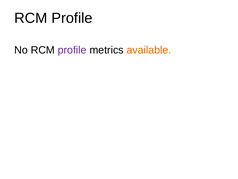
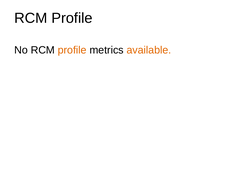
profile at (72, 50) colour: purple -> orange
